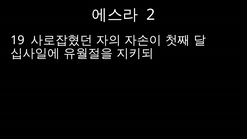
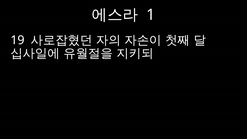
2: 2 -> 1
